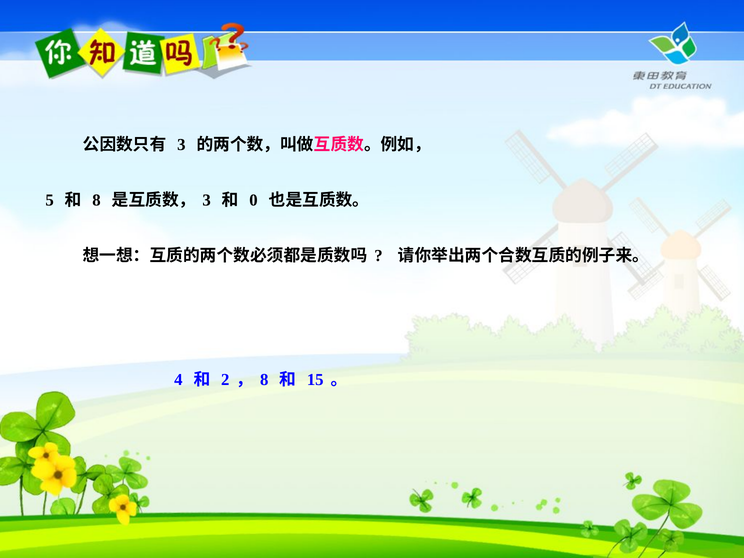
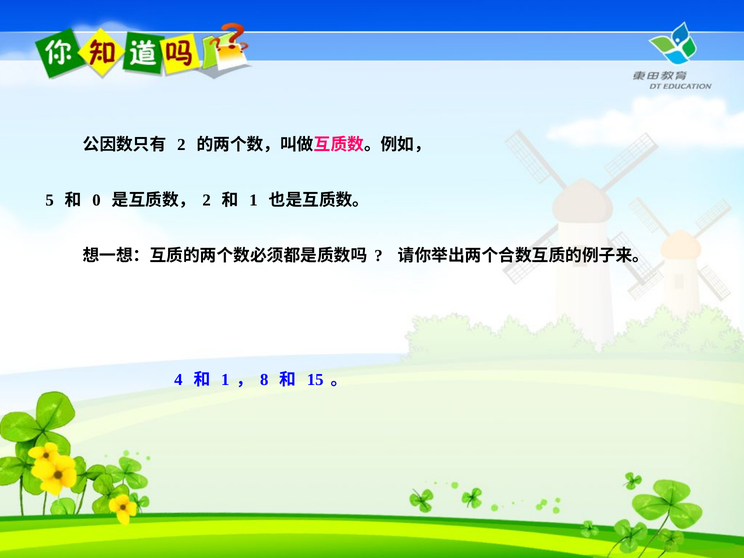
3 at (181, 145): 3 -> 2
8 at (97, 200): 8 -> 0
3 at (207, 200): 3 -> 2
0 at (254, 200): 0 -> 1
2 at (225, 380): 2 -> 1
